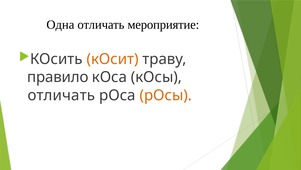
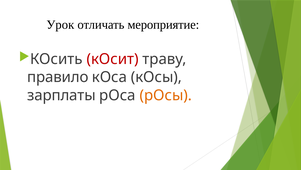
Одна: Одна -> Урок
кОсит colour: orange -> red
отличать at (61, 95): отличать -> зарплаты
